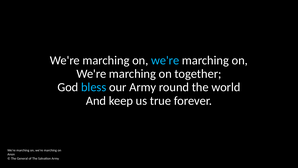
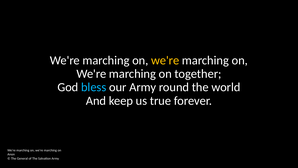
we're at (165, 60) colour: light blue -> yellow
